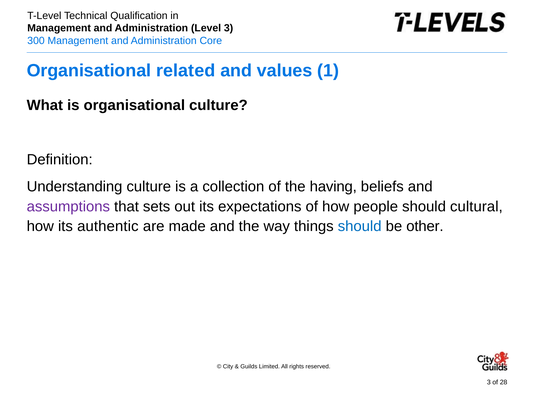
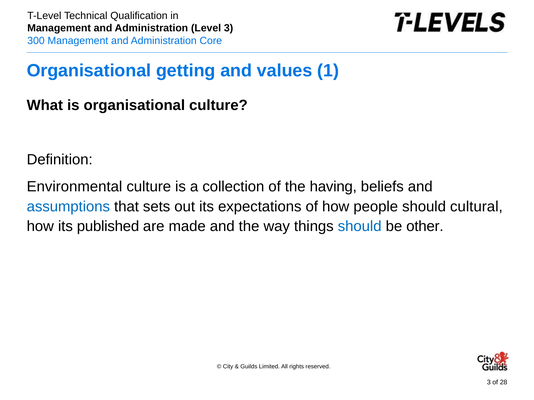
related: related -> getting
Understanding: Understanding -> Environmental
assumptions colour: purple -> blue
authentic: authentic -> published
